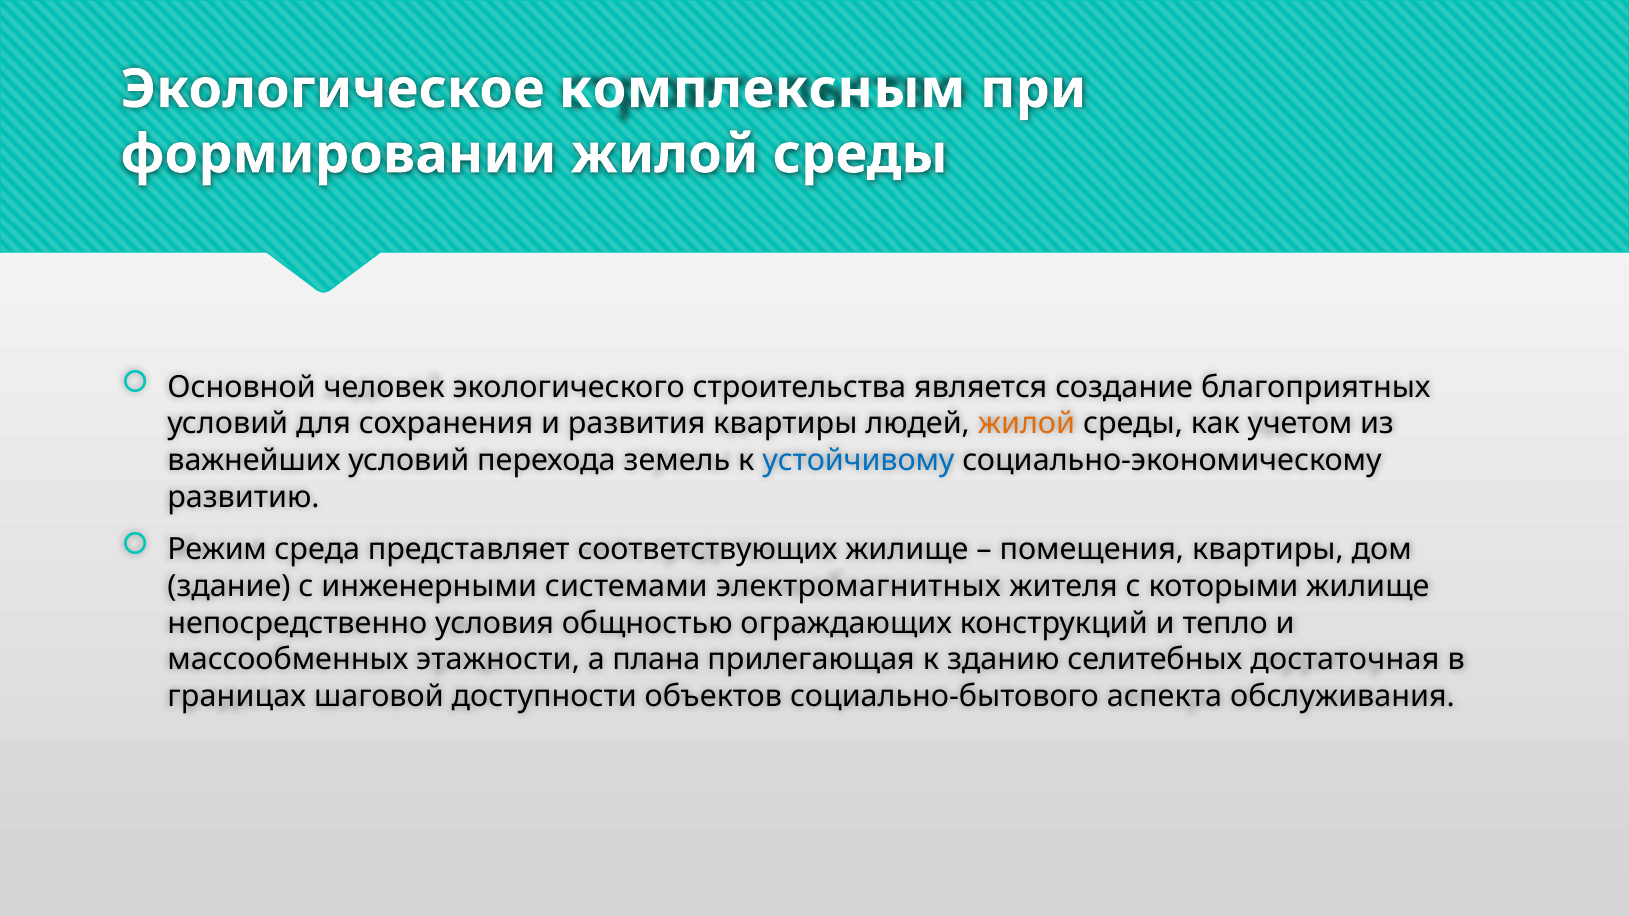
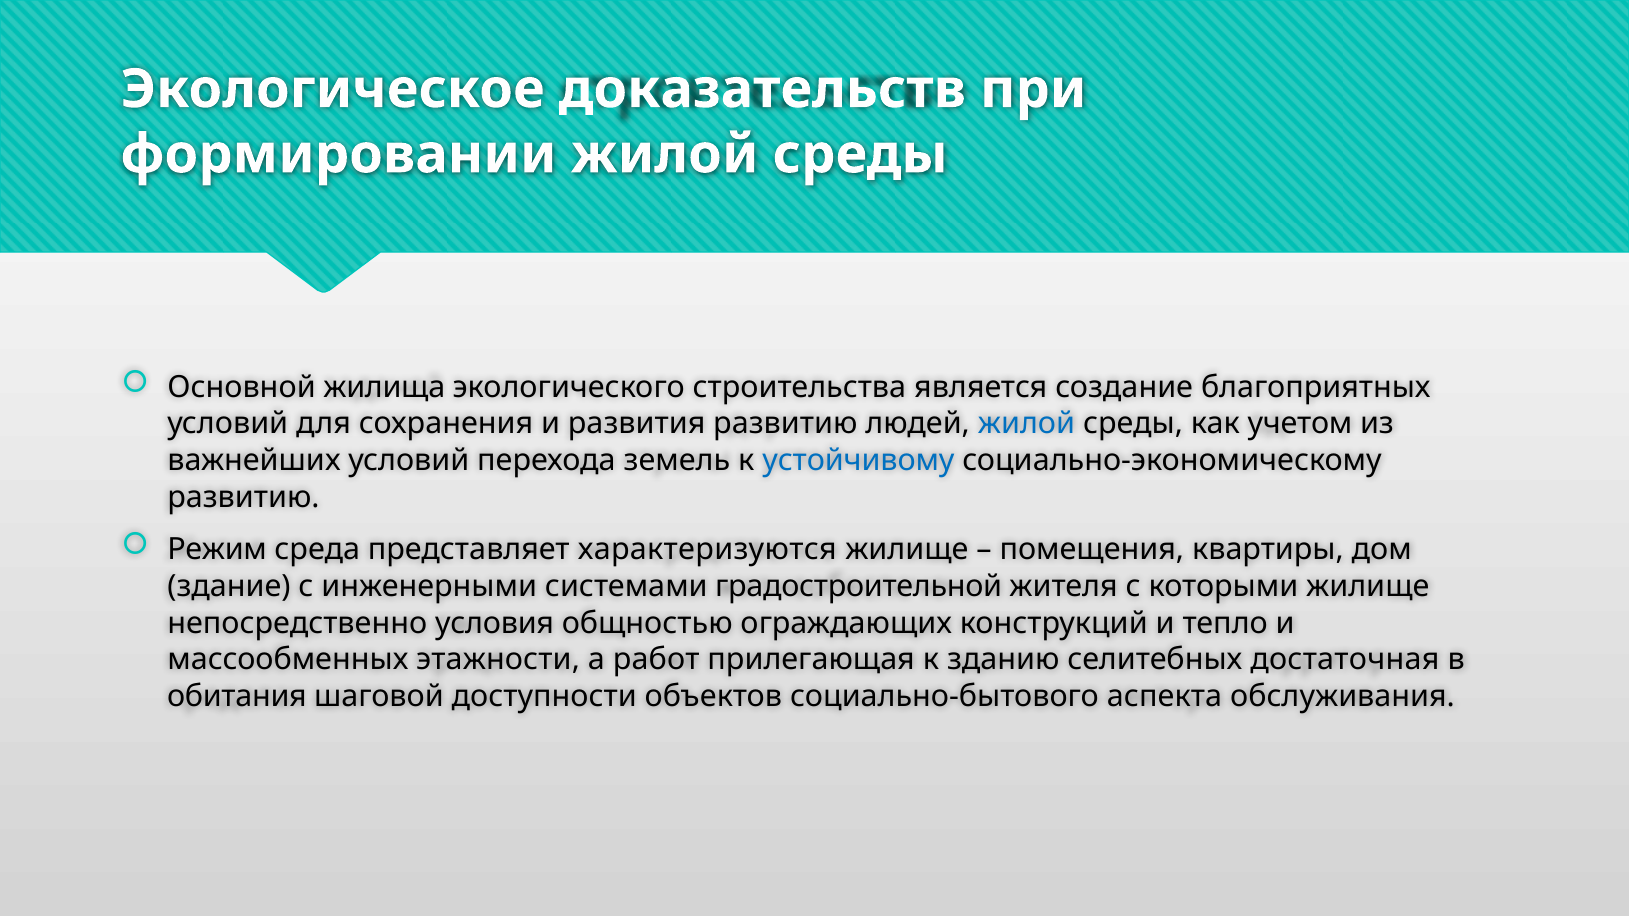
комплексным: комплексным -> доказательств
человек: человек -> жилища
развития квартиры: квартиры -> развитию
жилой at (1026, 424) colour: orange -> blue
соответствующих: соответствующих -> характеризуются
электромагнитных: электромагнитных -> градостроительной
плана: плана -> работ
границах: границах -> обитания
